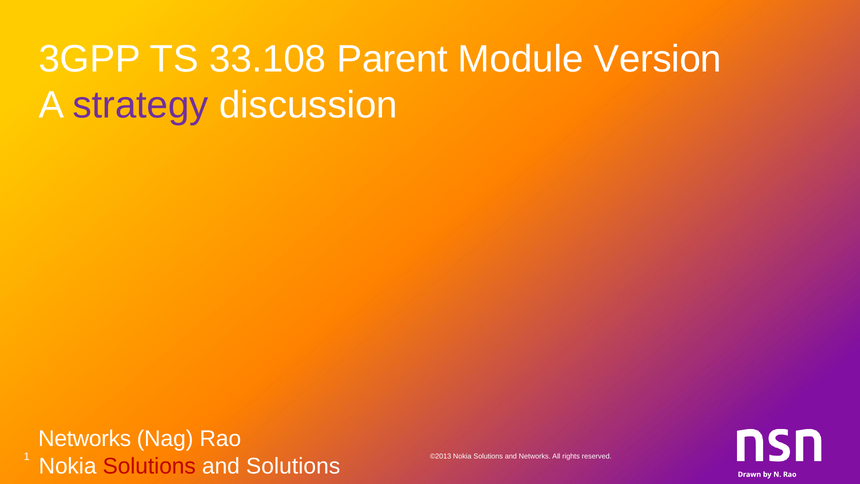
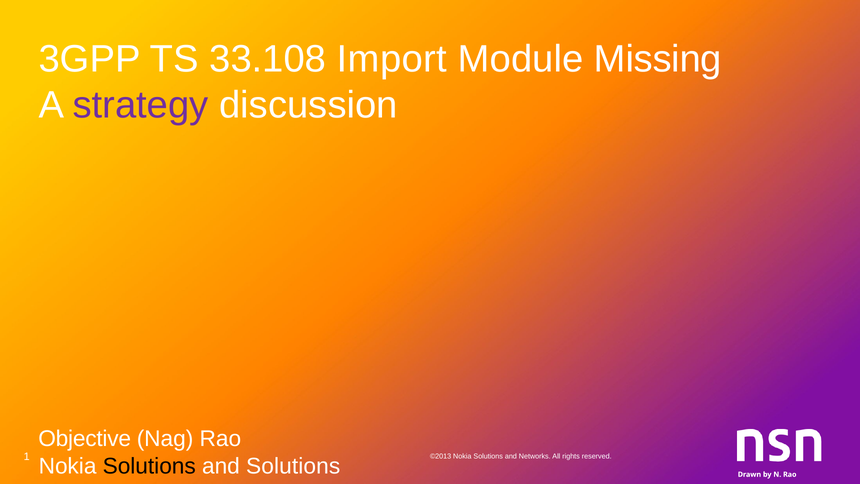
Parent: Parent -> Import
Version: Version -> Missing
Networks at (85, 439): Networks -> Objective
Solutions at (149, 466) colour: red -> black
